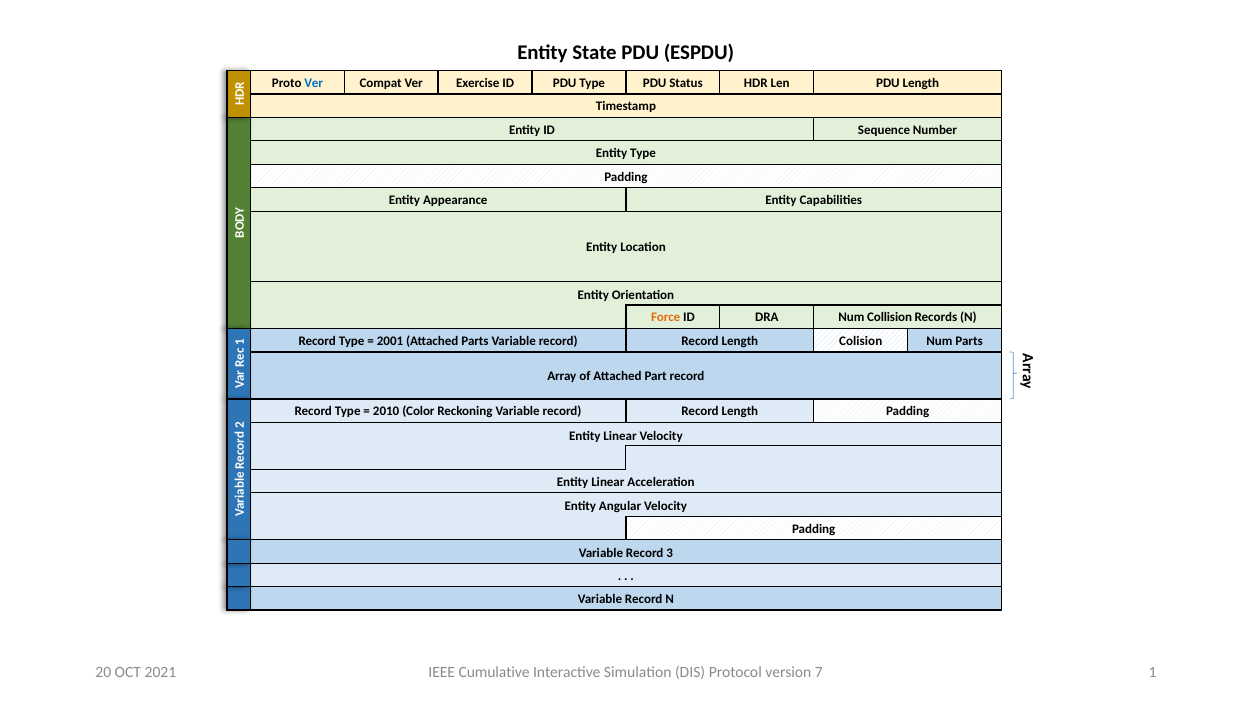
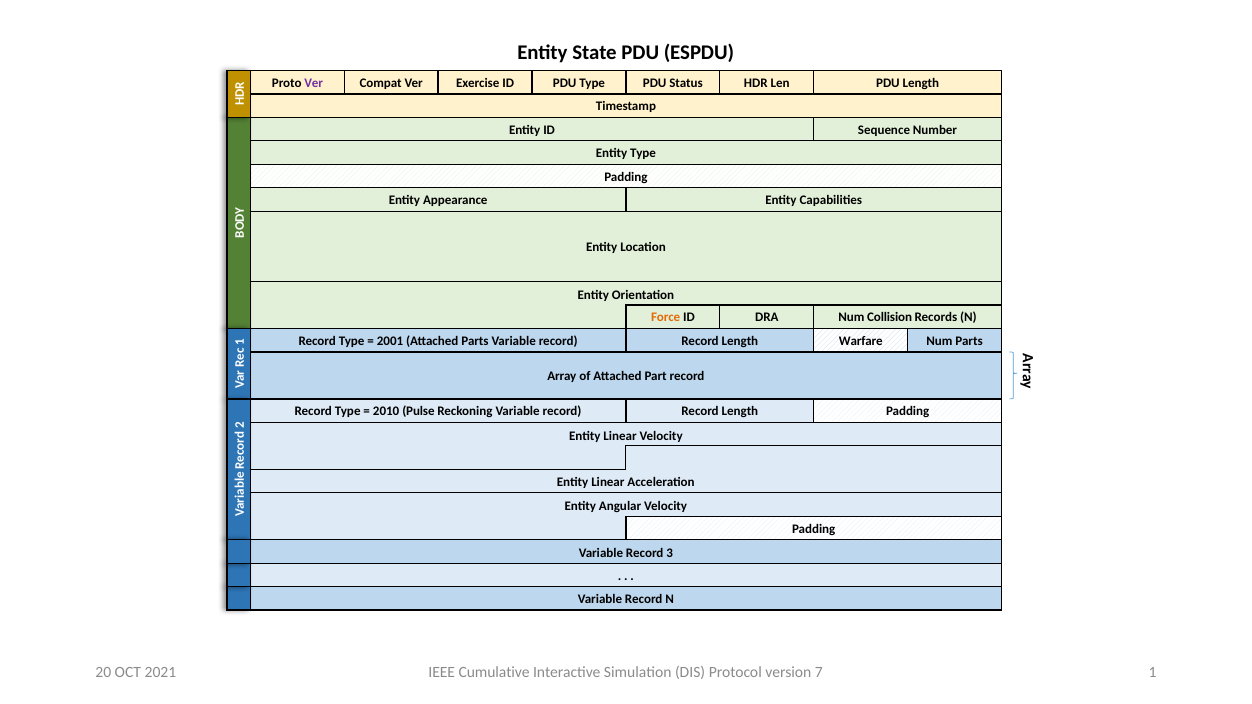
Ver at (314, 83) colour: blue -> purple
Colision: Colision -> Warfare
Color: Color -> Pulse
